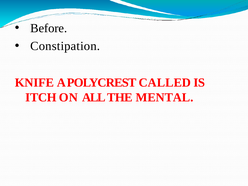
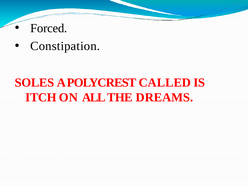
Before: Before -> Forced
KNIFE: KNIFE -> SOLES
MENTAL: MENTAL -> DREAMS
